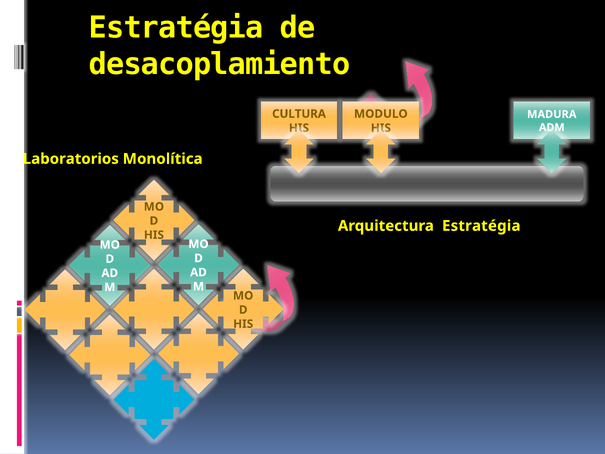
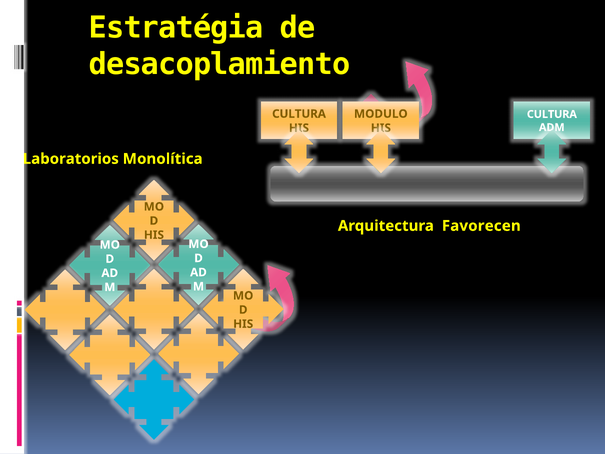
MADURA at (552, 114): MADURA -> CULTURA
Arquitectura Estratégia: Estratégia -> Favorecen
